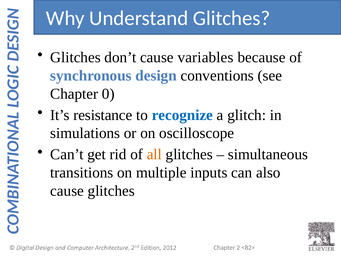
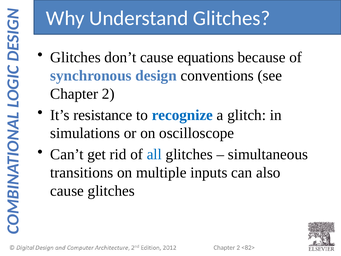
variables: variables -> equations
0 at (108, 94): 0 -> 2
all colour: orange -> blue
